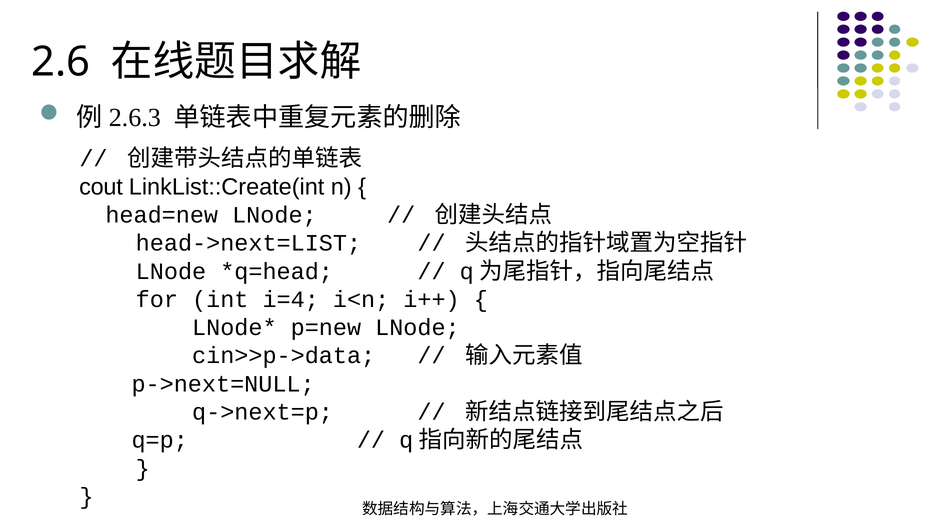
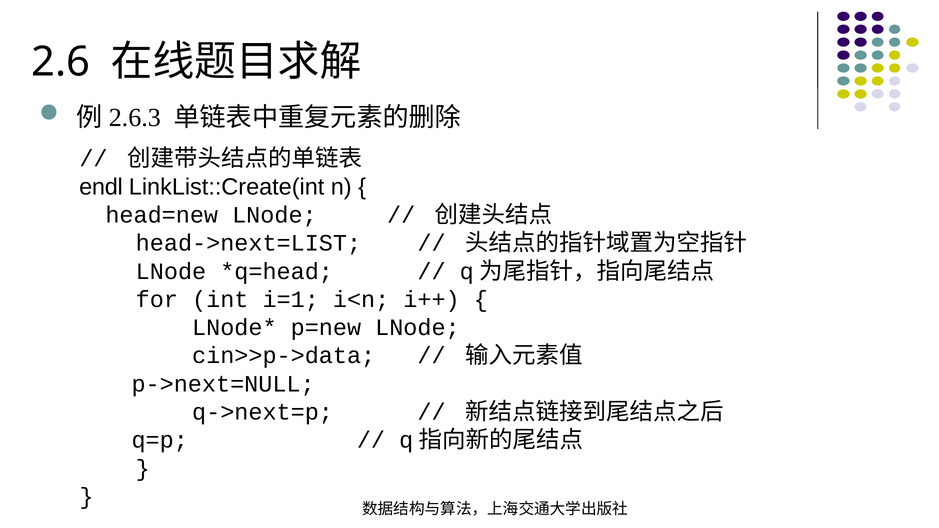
cout: cout -> endl
i=4: i=4 -> i=1
